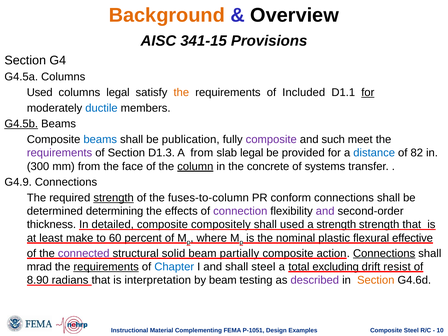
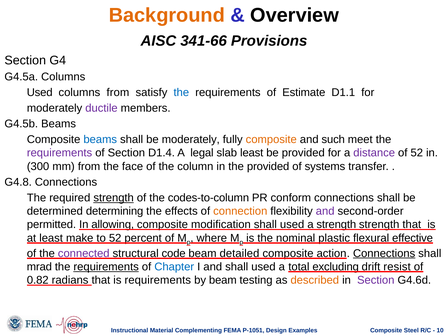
341-15: 341-15 -> 341-66
columns legal: legal -> from
the at (181, 92) colour: orange -> blue
Included: Included -> Estimate
for at (368, 92) underline: present -> none
ductile colour: blue -> purple
G4.5b underline: present -> none
be publication: publication -> moderately
composite at (271, 139) colour: purple -> orange
D1.3: D1.3 -> D1.4
A from: from -> legal
slab legal: legal -> least
distance colour: blue -> purple
of 82: 82 -> 52
column underline: present -> none
the concrete: concrete -> provided
G4.9: G4.9 -> G4.8
fuses-to-column: fuses-to-column -> codes-to-column
connection colour: purple -> orange
thickness: thickness -> permitted
detailed: detailed -> allowing
compositely: compositely -> modiﬁcation
to 60: 60 -> 52
solid: solid -> code
partially: partially -> detailed
and shall steel: steel -> used
8.90: 8.90 -> 0.82
is interpretation: interpretation -> requirements
described colour: purple -> orange
Section at (376, 280) colour: orange -> purple
